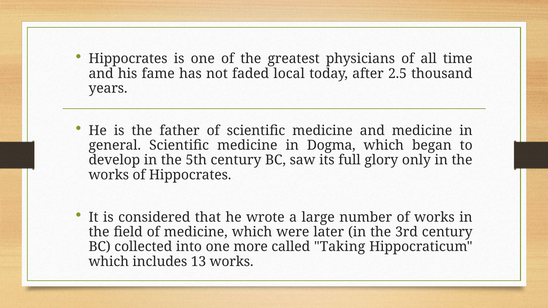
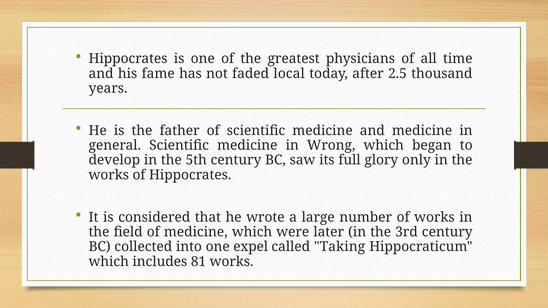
Dogma: Dogma -> Wrong
more: more -> expel
13: 13 -> 81
